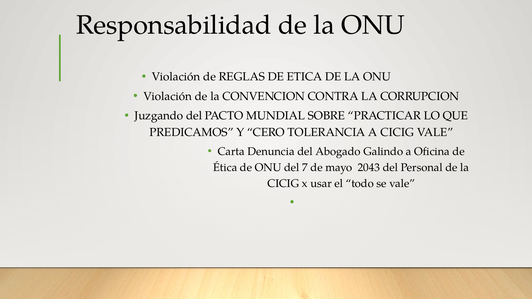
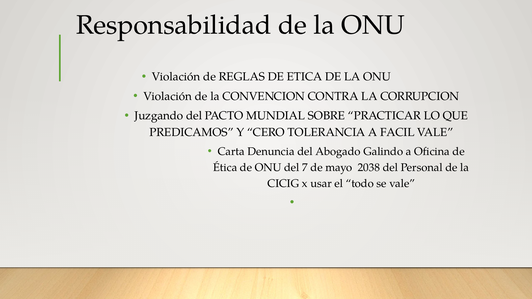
A CICIG: CICIG -> FACIL
2043: 2043 -> 2038
